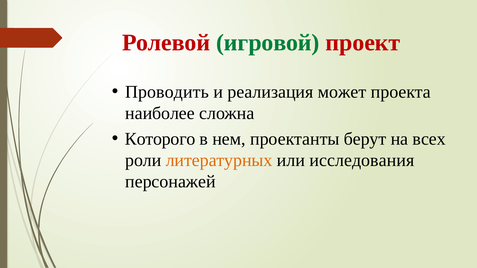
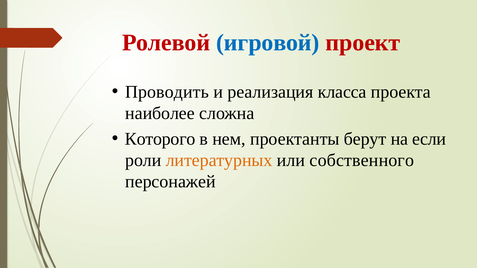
игровой colour: green -> blue
может: может -> класса
всех: всех -> если
исследования: исследования -> собственного
